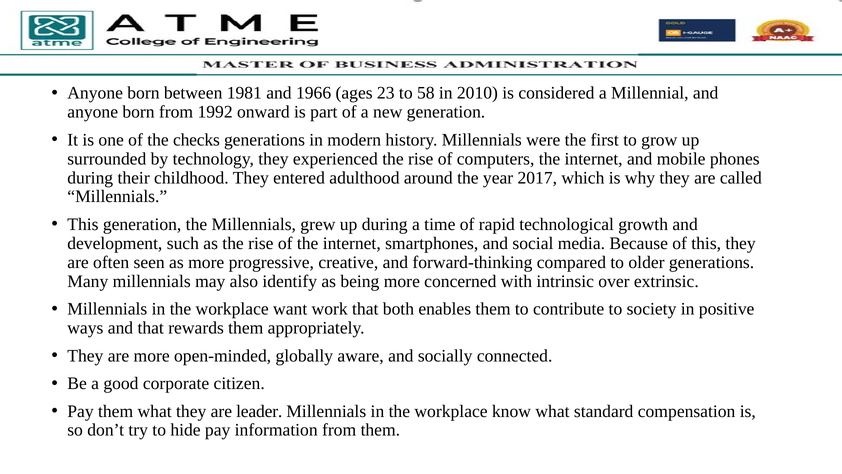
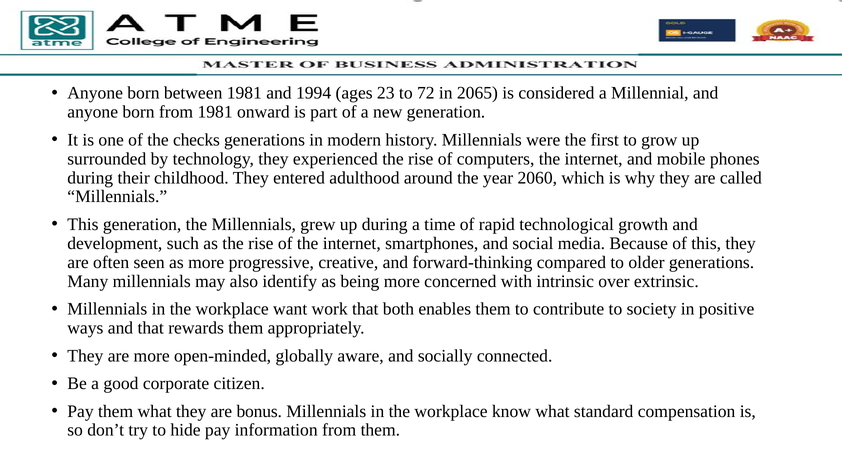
1966: 1966 -> 1994
58: 58 -> 72
2010: 2010 -> 2065
from 1992: 1992 -> 1981
2017: 2017 -> 2060
leader: leader -> bonus
